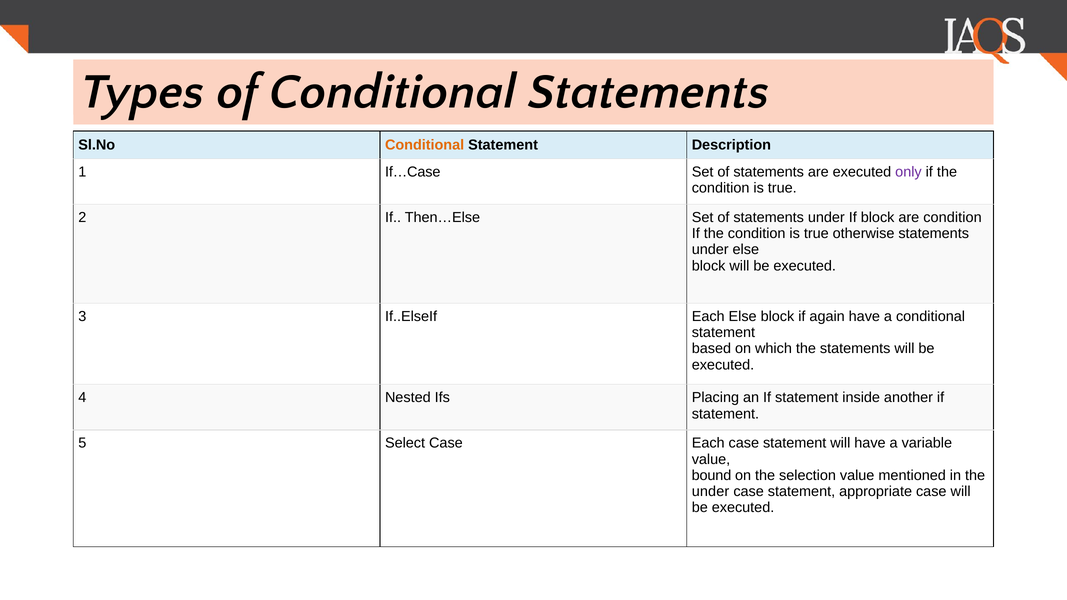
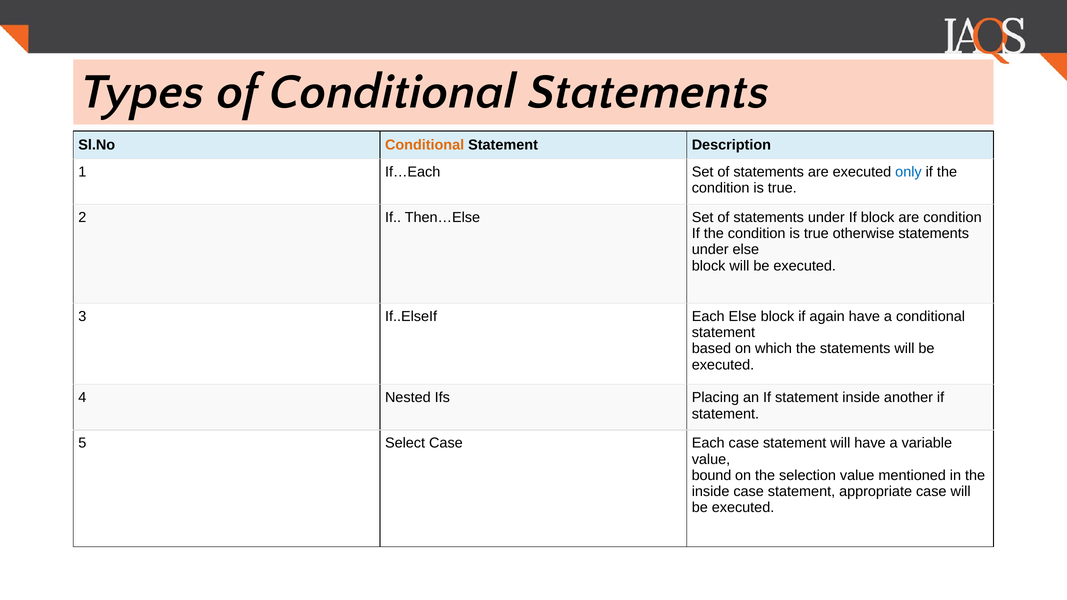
If…Case: If…Case -> If…Each
only colour: purple -> blue
under at (711, 492): under -> inside
